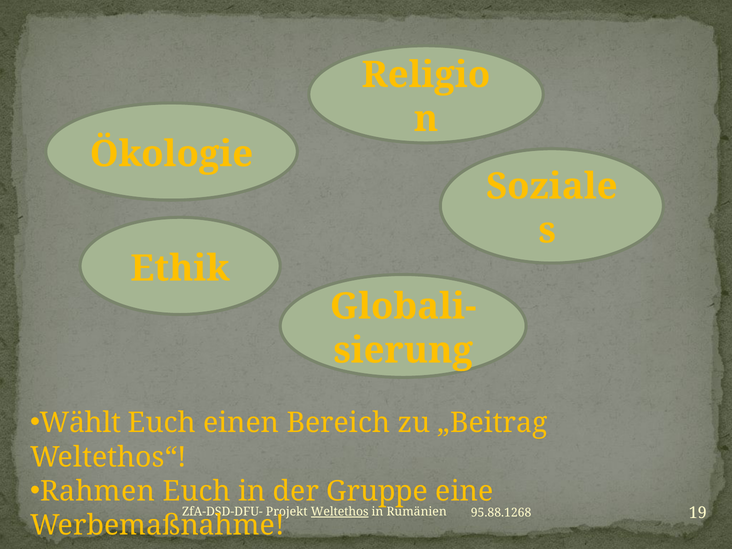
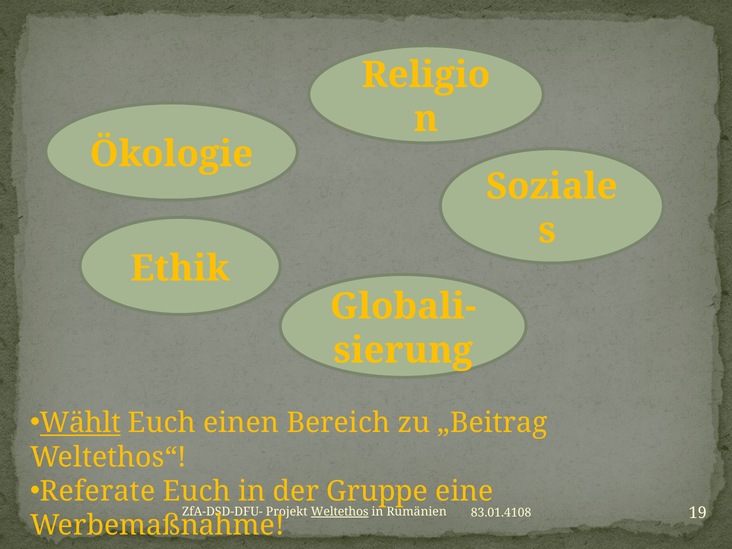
Wählt underline: none -> present
Rahmen: Rahmen -> Referate
95.88.1268: 95.88.1268 -> 83.01.4108
